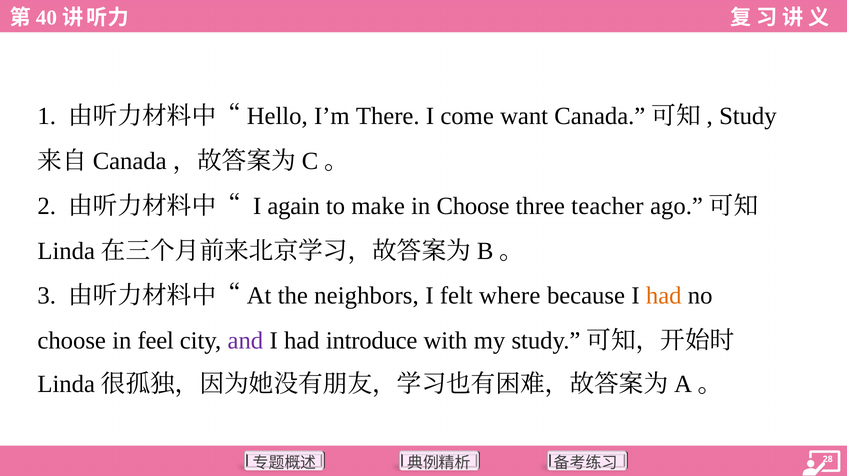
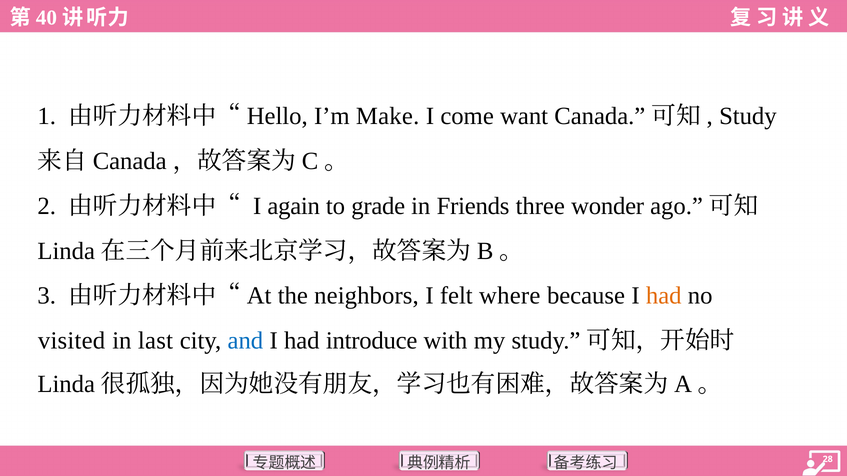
There: There -> Make
make: make -> grade
in Choose: Choose -> Friends
teacher: teacher -> wonder
choose at (72, 341): choose -> visited
feel: feel -> last
and colour: purple -> blue
